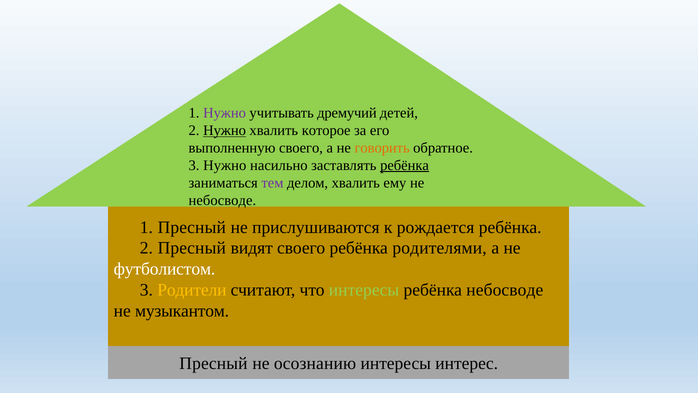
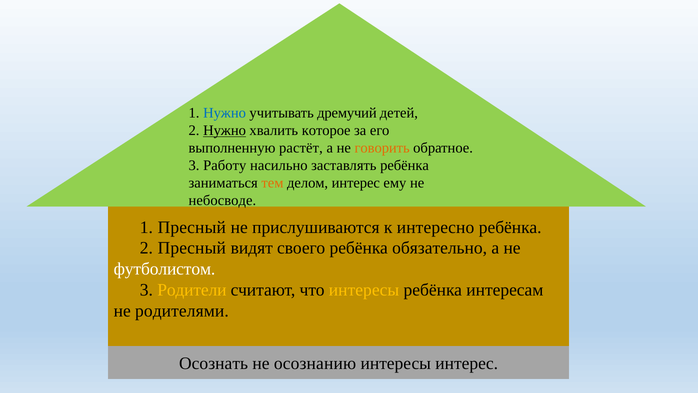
Нужно at (225, 113) colour: purple -> blue
выполненную своего: своего -> растёт
3 Нужно: Нужно -> Работу
ребёнка at (405, 165) underline: present -> none
тем colour: purple -> orange
делом хвалить: хвалить -> интерес
рождается: рождается -> интересно
родителями: родителями -> обязательно
интересы at (364, 290) colour: light green -> yellow
ребёнка небосводе: небосводе -> интересам
музыкантом: музыкантом -> родителями
Пресный at (213, 363): Пресный -> Осознать
